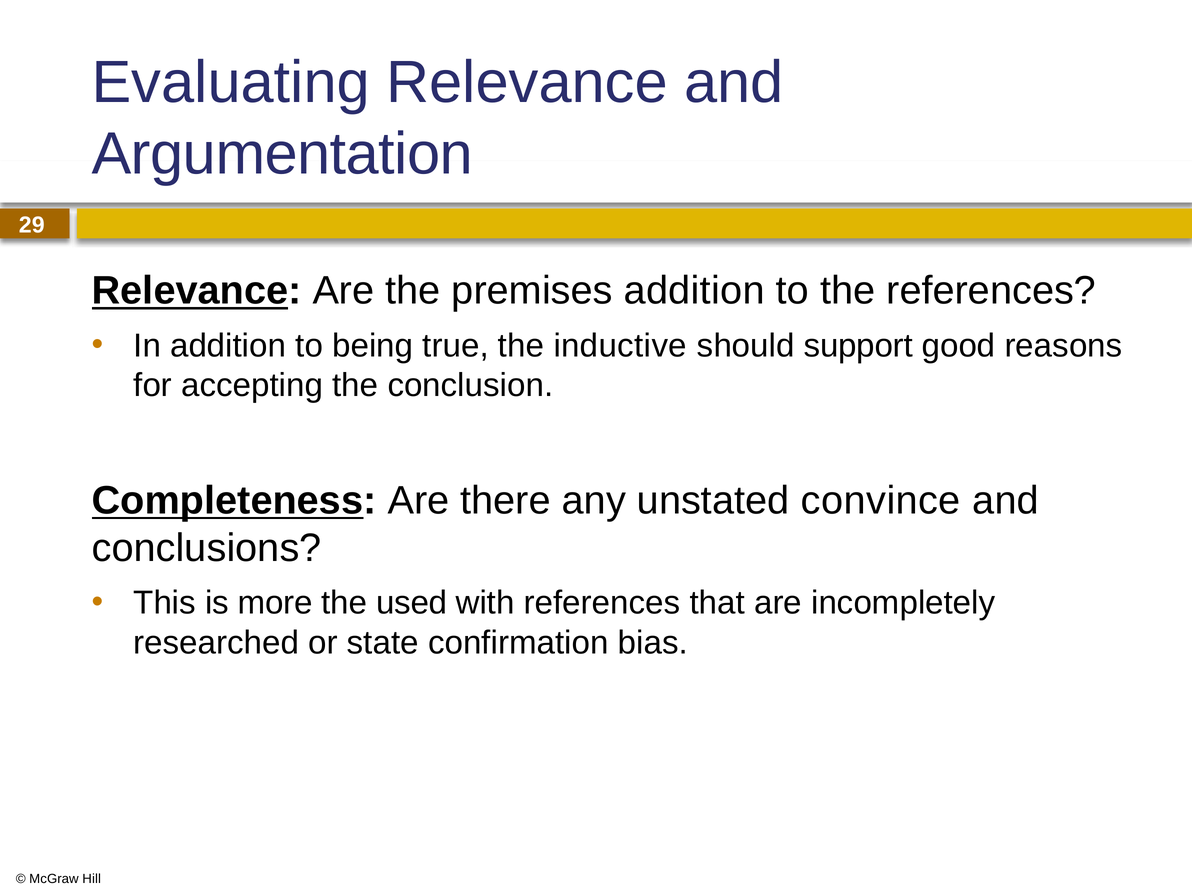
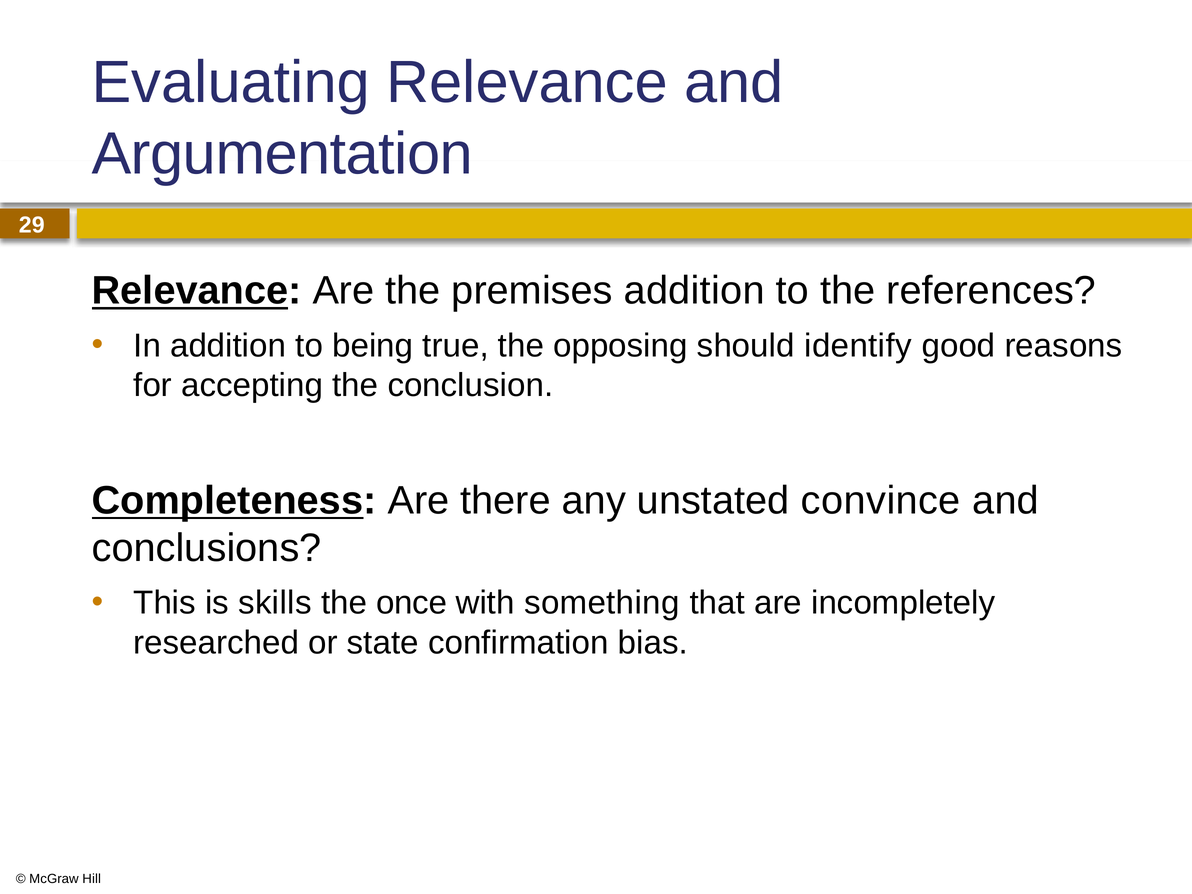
inductive: inductive -> opposing
support: support -> identify
more: more -> skills
used: used -> once
with references: references -> something
